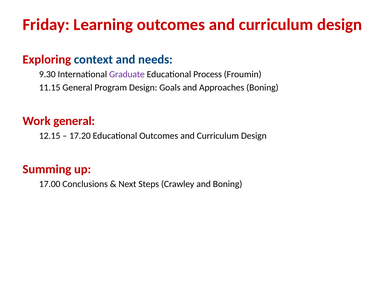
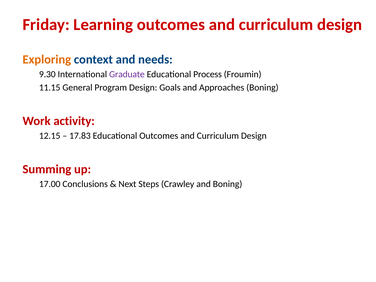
Exploring colour: red -> orange
Work general: general -> activity
17.20: 17.20 -> 17.83
